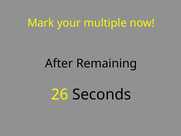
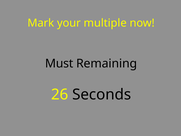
After: After -> Must
